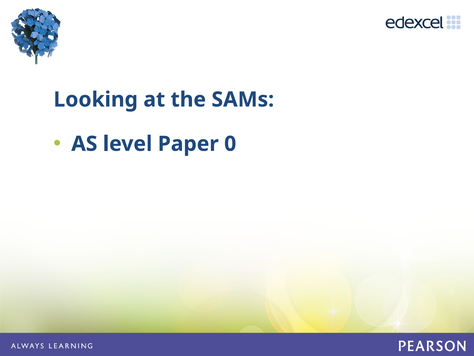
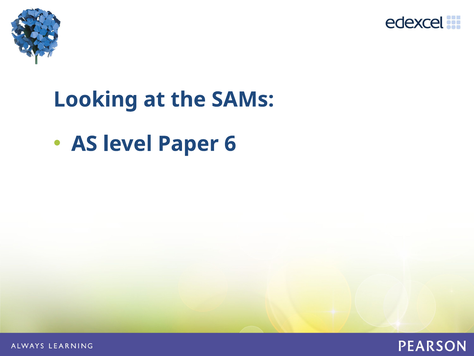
0: 0 -> 6
